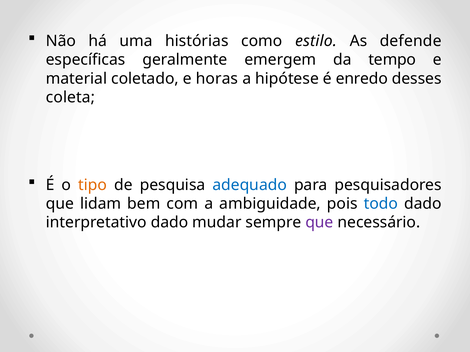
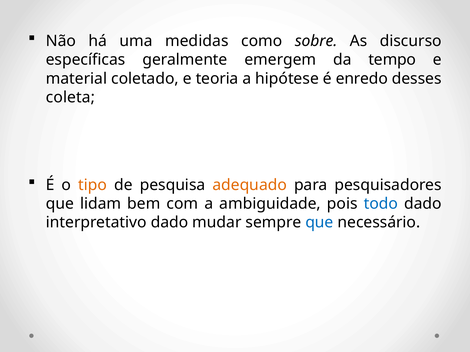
histórias: histórias -> medidas
estilo: estilo -> sobre
defende: defende -> discurso
horas: horas -> teoria
adequado colour: blue -> orange
que at (319, 223) colour: purple -> blue
